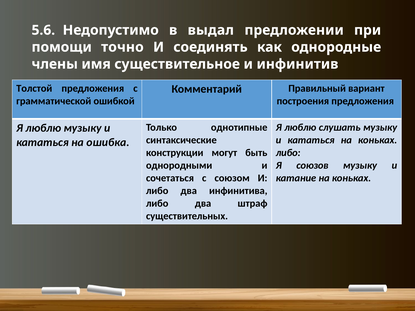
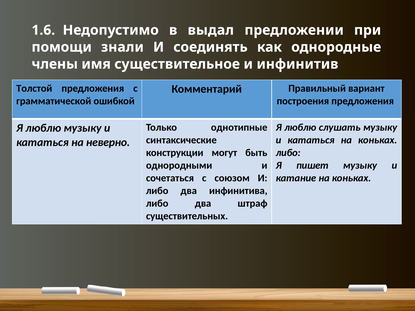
5.6: 5.6 -> 1.6
точно: точно -> знали
ошибка: ошибка -> неверно
союзов: союзов -> пишет
